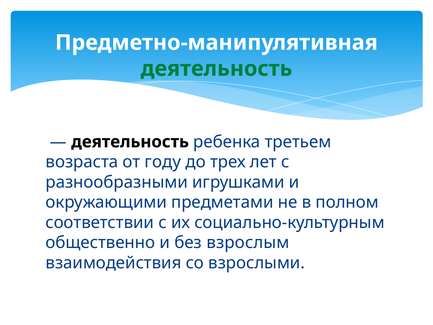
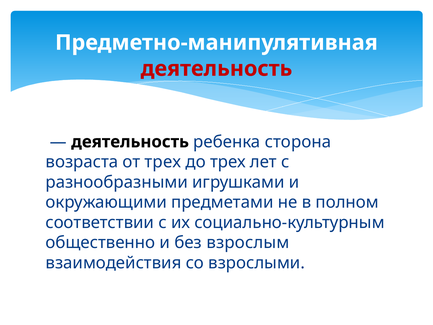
деятельность at (217, 69) colour: green -> red
третьем: третьем -> сторона
от году: году -> трех
